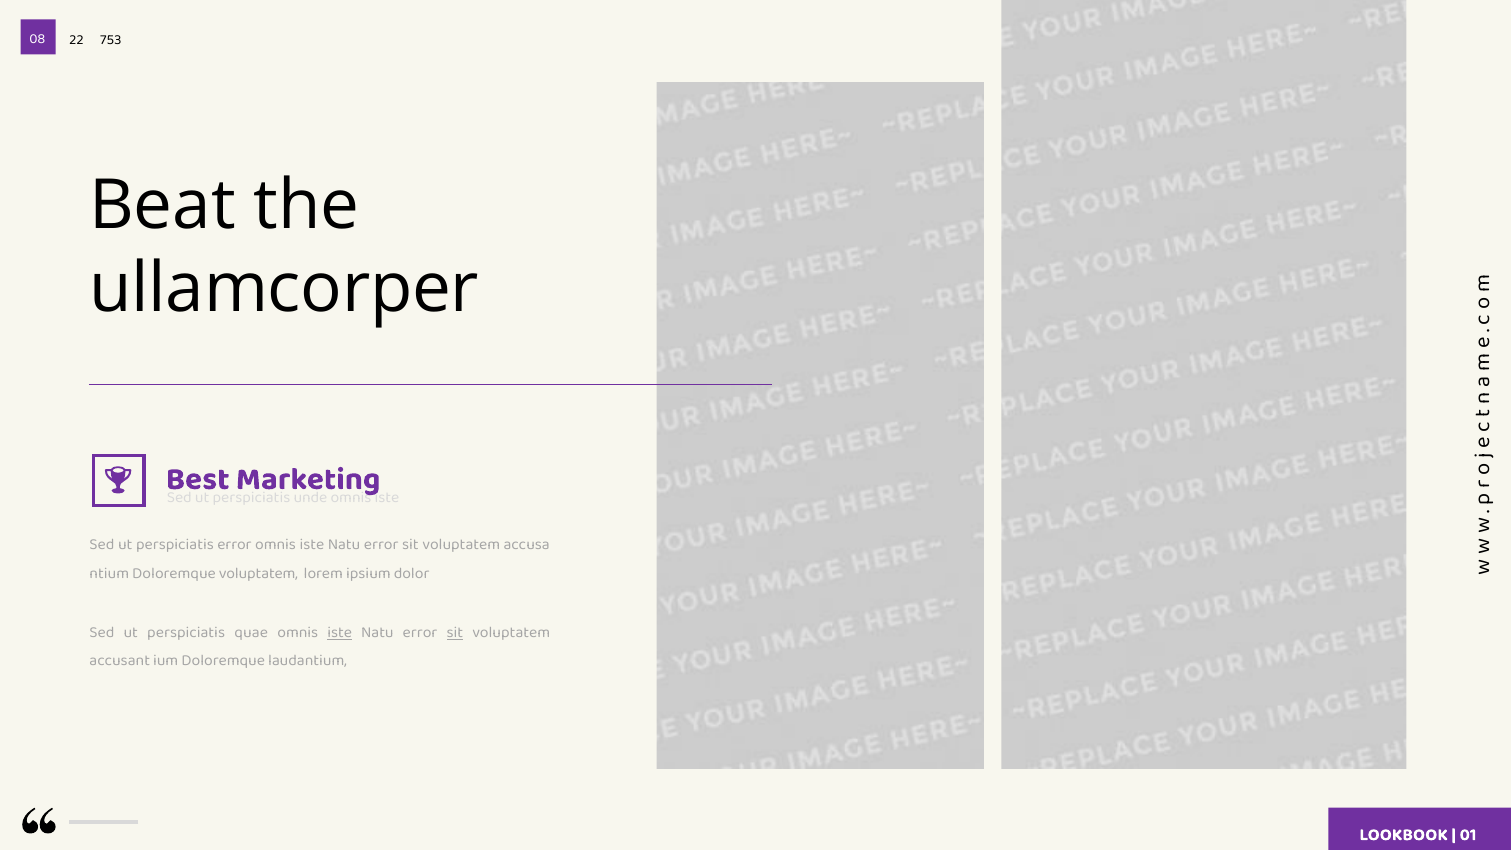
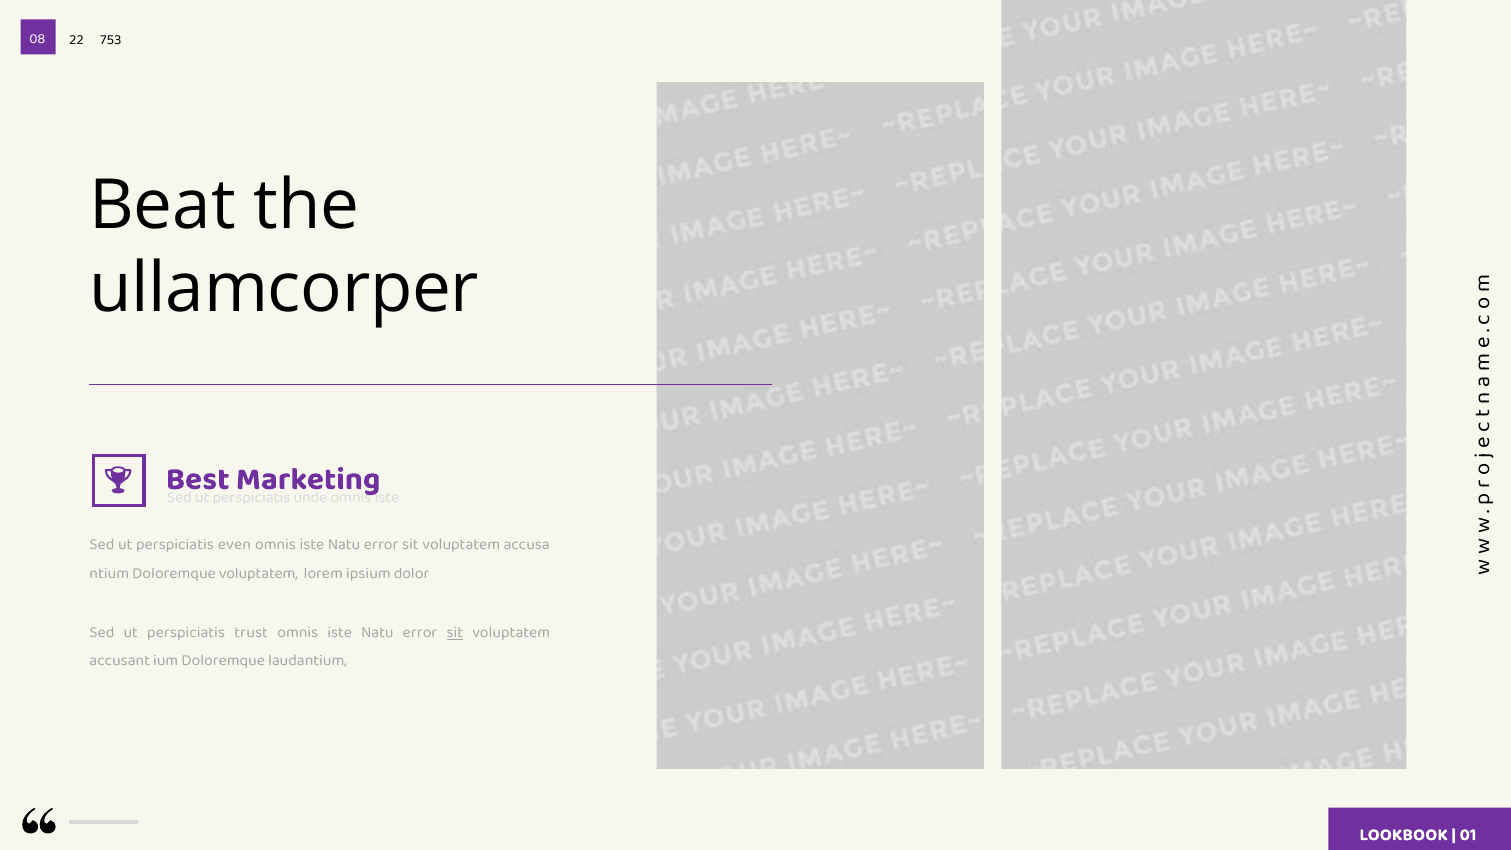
perspiciatis error: error -> even
quae: quae -> trust
iste at (340, 632) underline: present -> none
